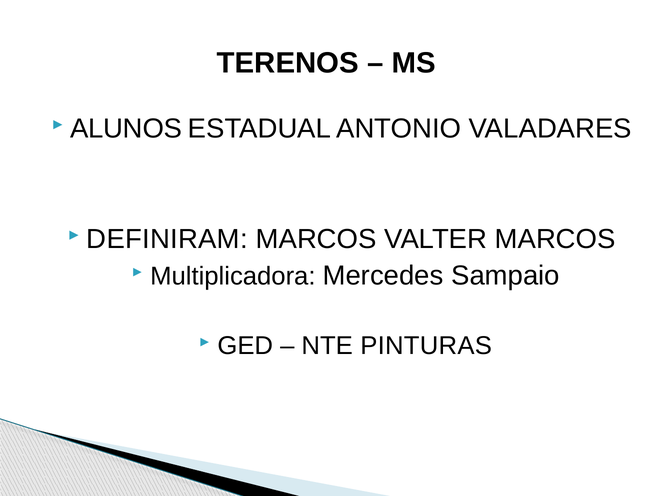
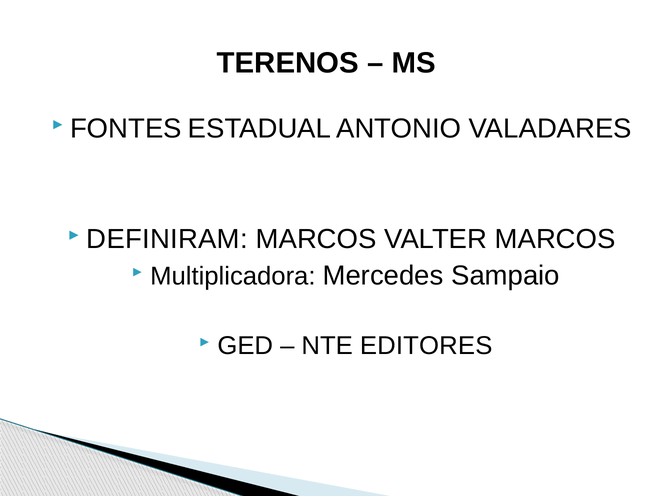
ALUNOS: ALUNOS -> FONTES
PINTURAS: PINTURAS -> EDITORES
